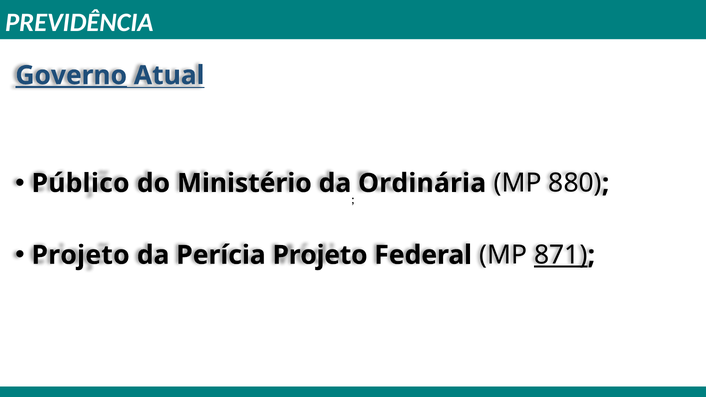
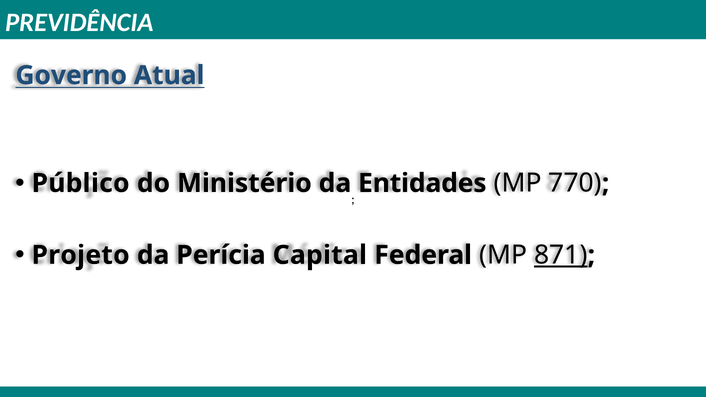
Governo underline: present -> none
Ordinária: Ordinária -> Entidades
880: 880 -> 770
Perícia Projeto: Projeto -> Capital
